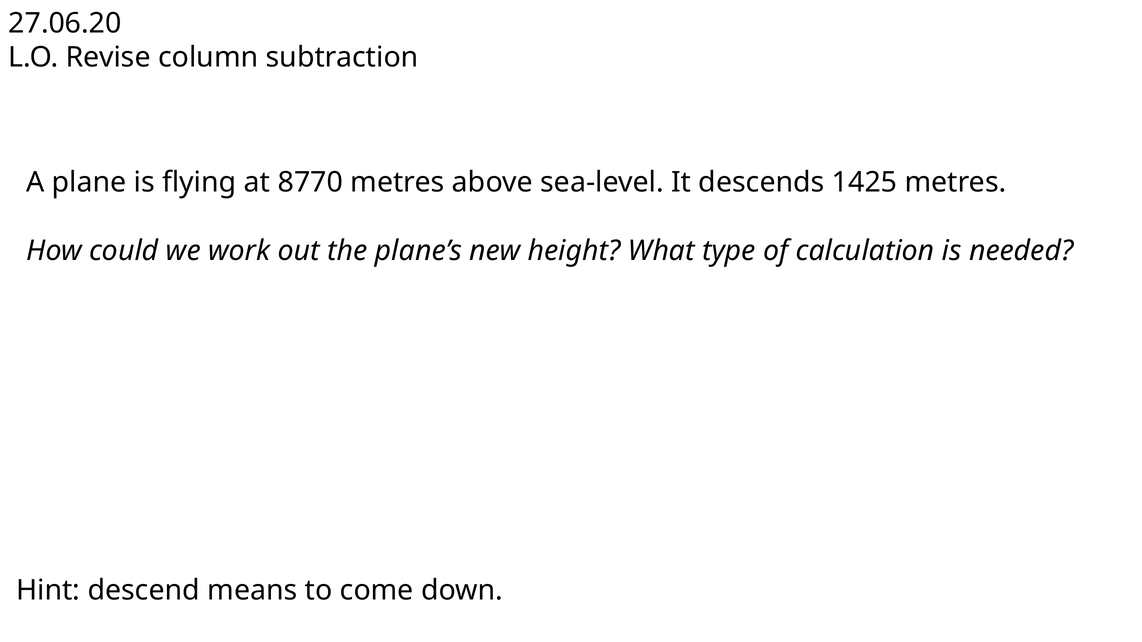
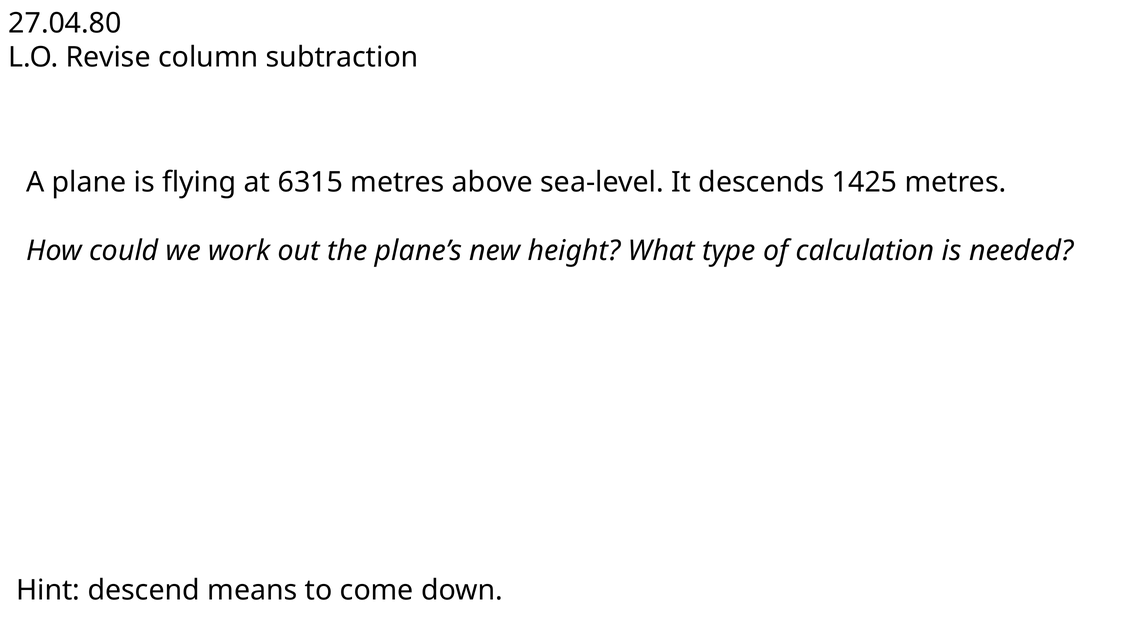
27.06.20: 27.06.20 -> 27.04.80
8770: 8770 -> 6315
